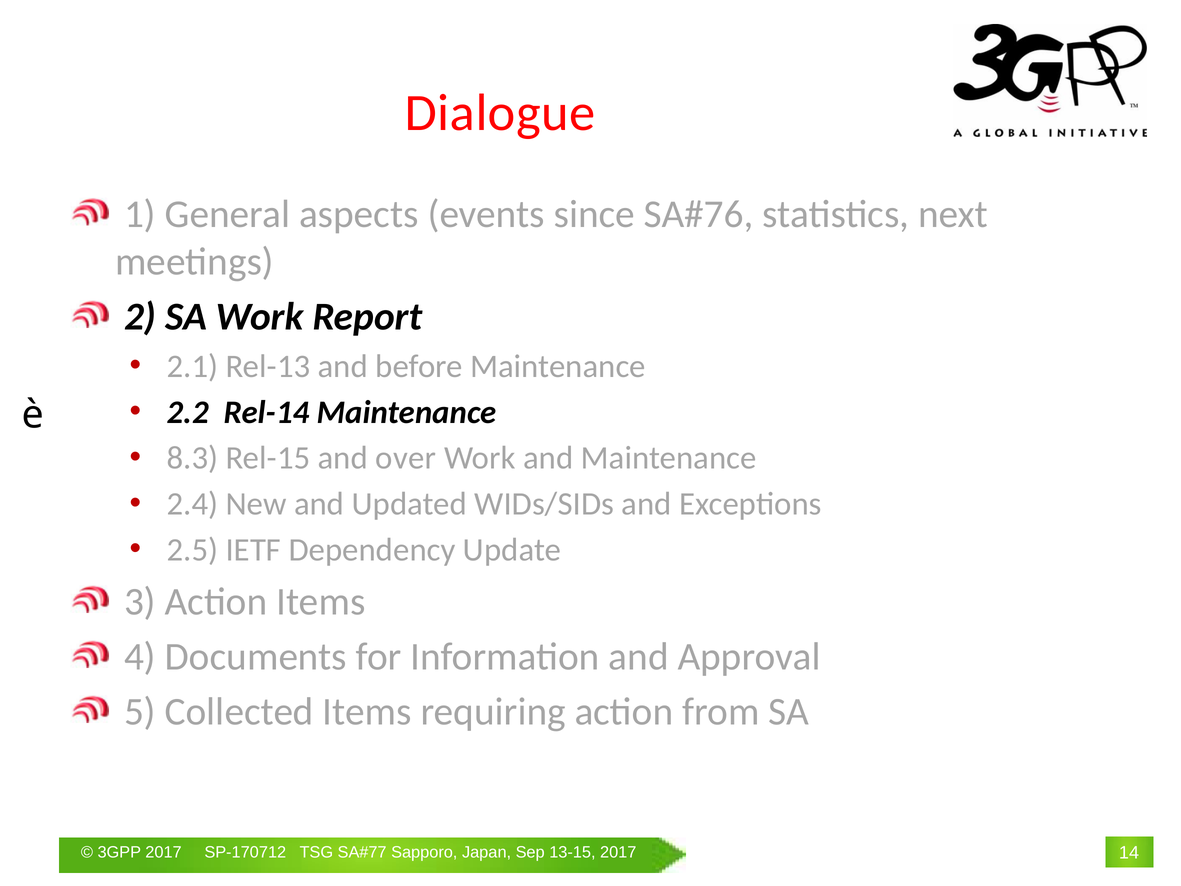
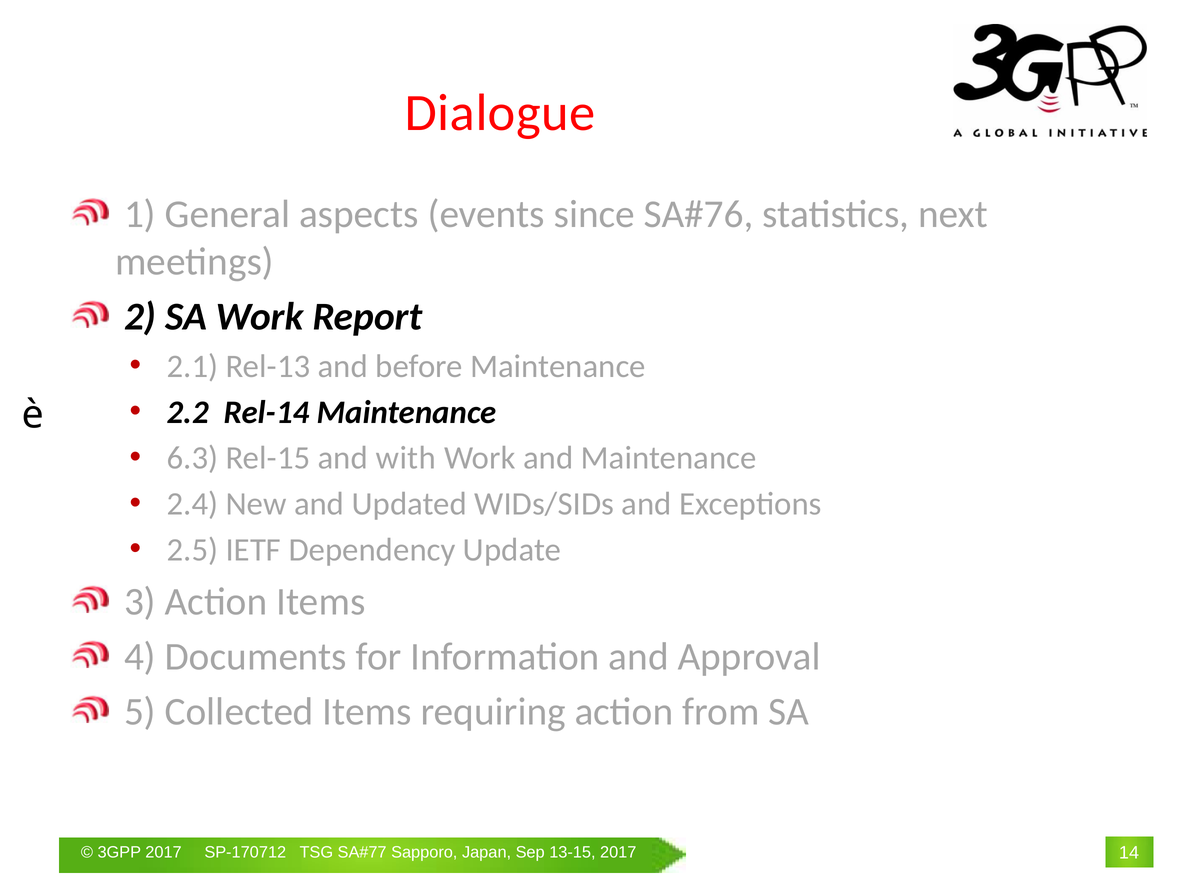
8.3: 8.3 -> 6.3
over: over -> with
